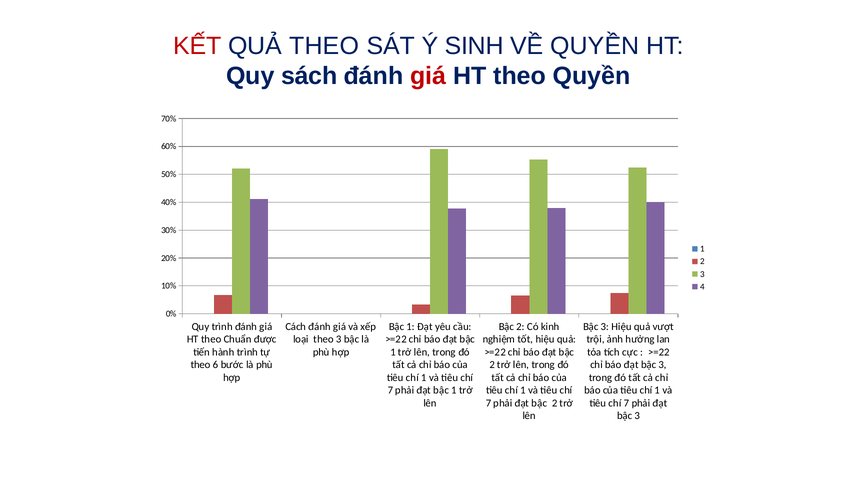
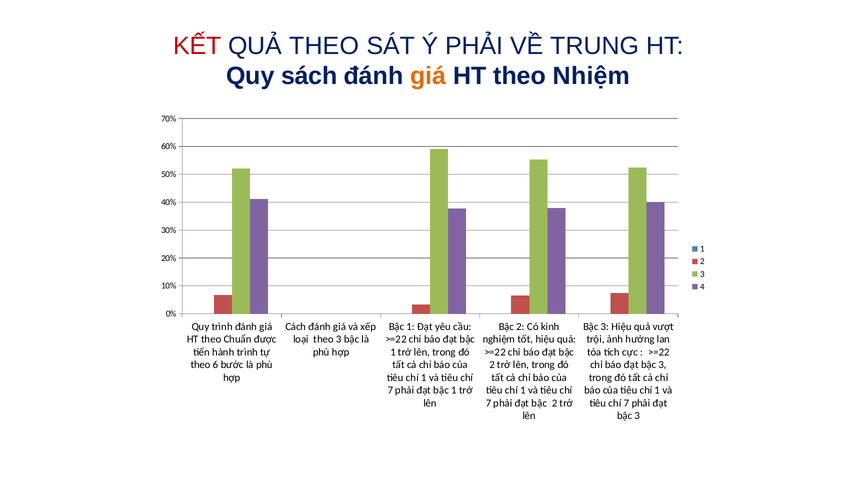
Ý SINH: SINH -> PHẢI
VỀ QUYỀN: QUYỀN -> TRUNG
giá at (428, 76) colour: red -> orange
theo Quyền: Quyền -> Nhiệm
